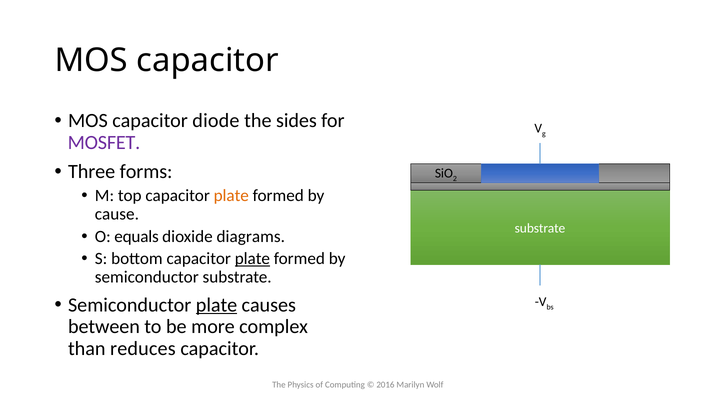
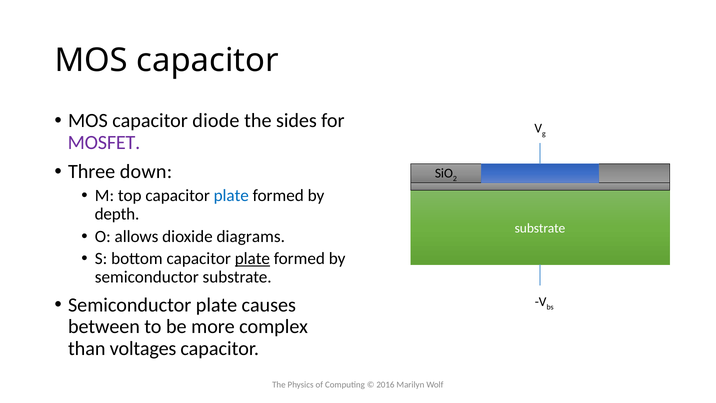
forms: forms -> down
plate at (231, 196) colour: orange -> blue
cause: cause -> depth
equals: equals -> allows
plate at (217, 305) underline: present -> none
reduces: reduces -> voltages
